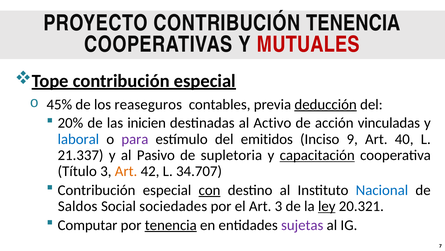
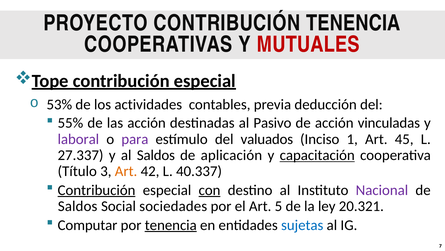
45%: 45% -> 53%
reaseguros: reaseguros -> actividades
deducción underline: present -> none
20%: 20% -> 55%
las inicien: inicien -> acción
Activo: Activo -> Pasivo
laboral colour: blue -> purple
emitidos: emitidos -> valuados
9: 9 -> 1
40: 40 -> 45
21.337: 21.337 -> 27.337
al Pasivo: Pasivo -> Saldos
supletoria: supletoria -> aplicación
34.707: 34.707 -> 40.337
Contribución at (97, 190) underline: none -> present
Nacional colour: blue -> purple
Art 3: 3 -> 5
ley underline: present -> none
sujetas colour: purple -> blue
